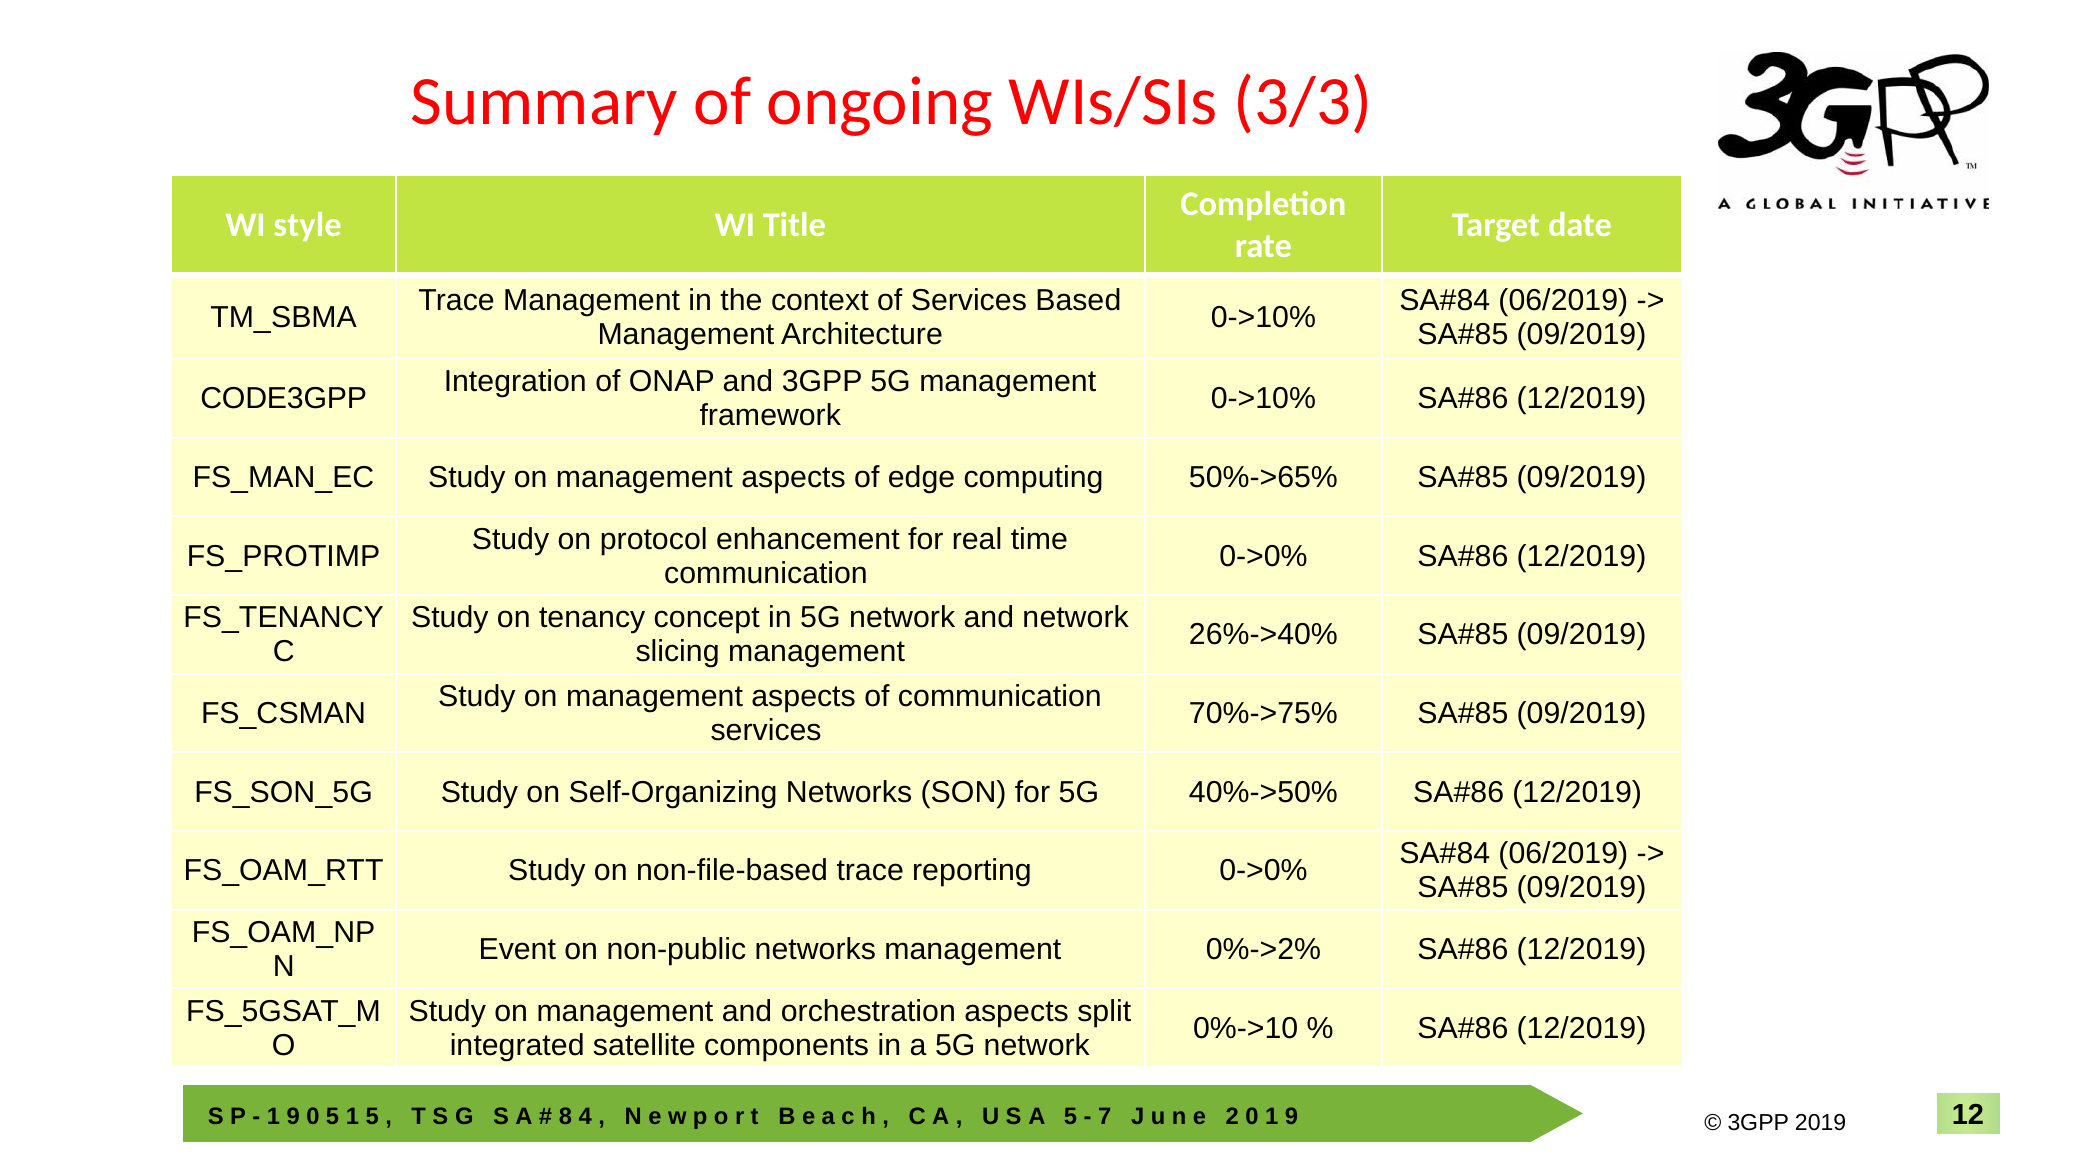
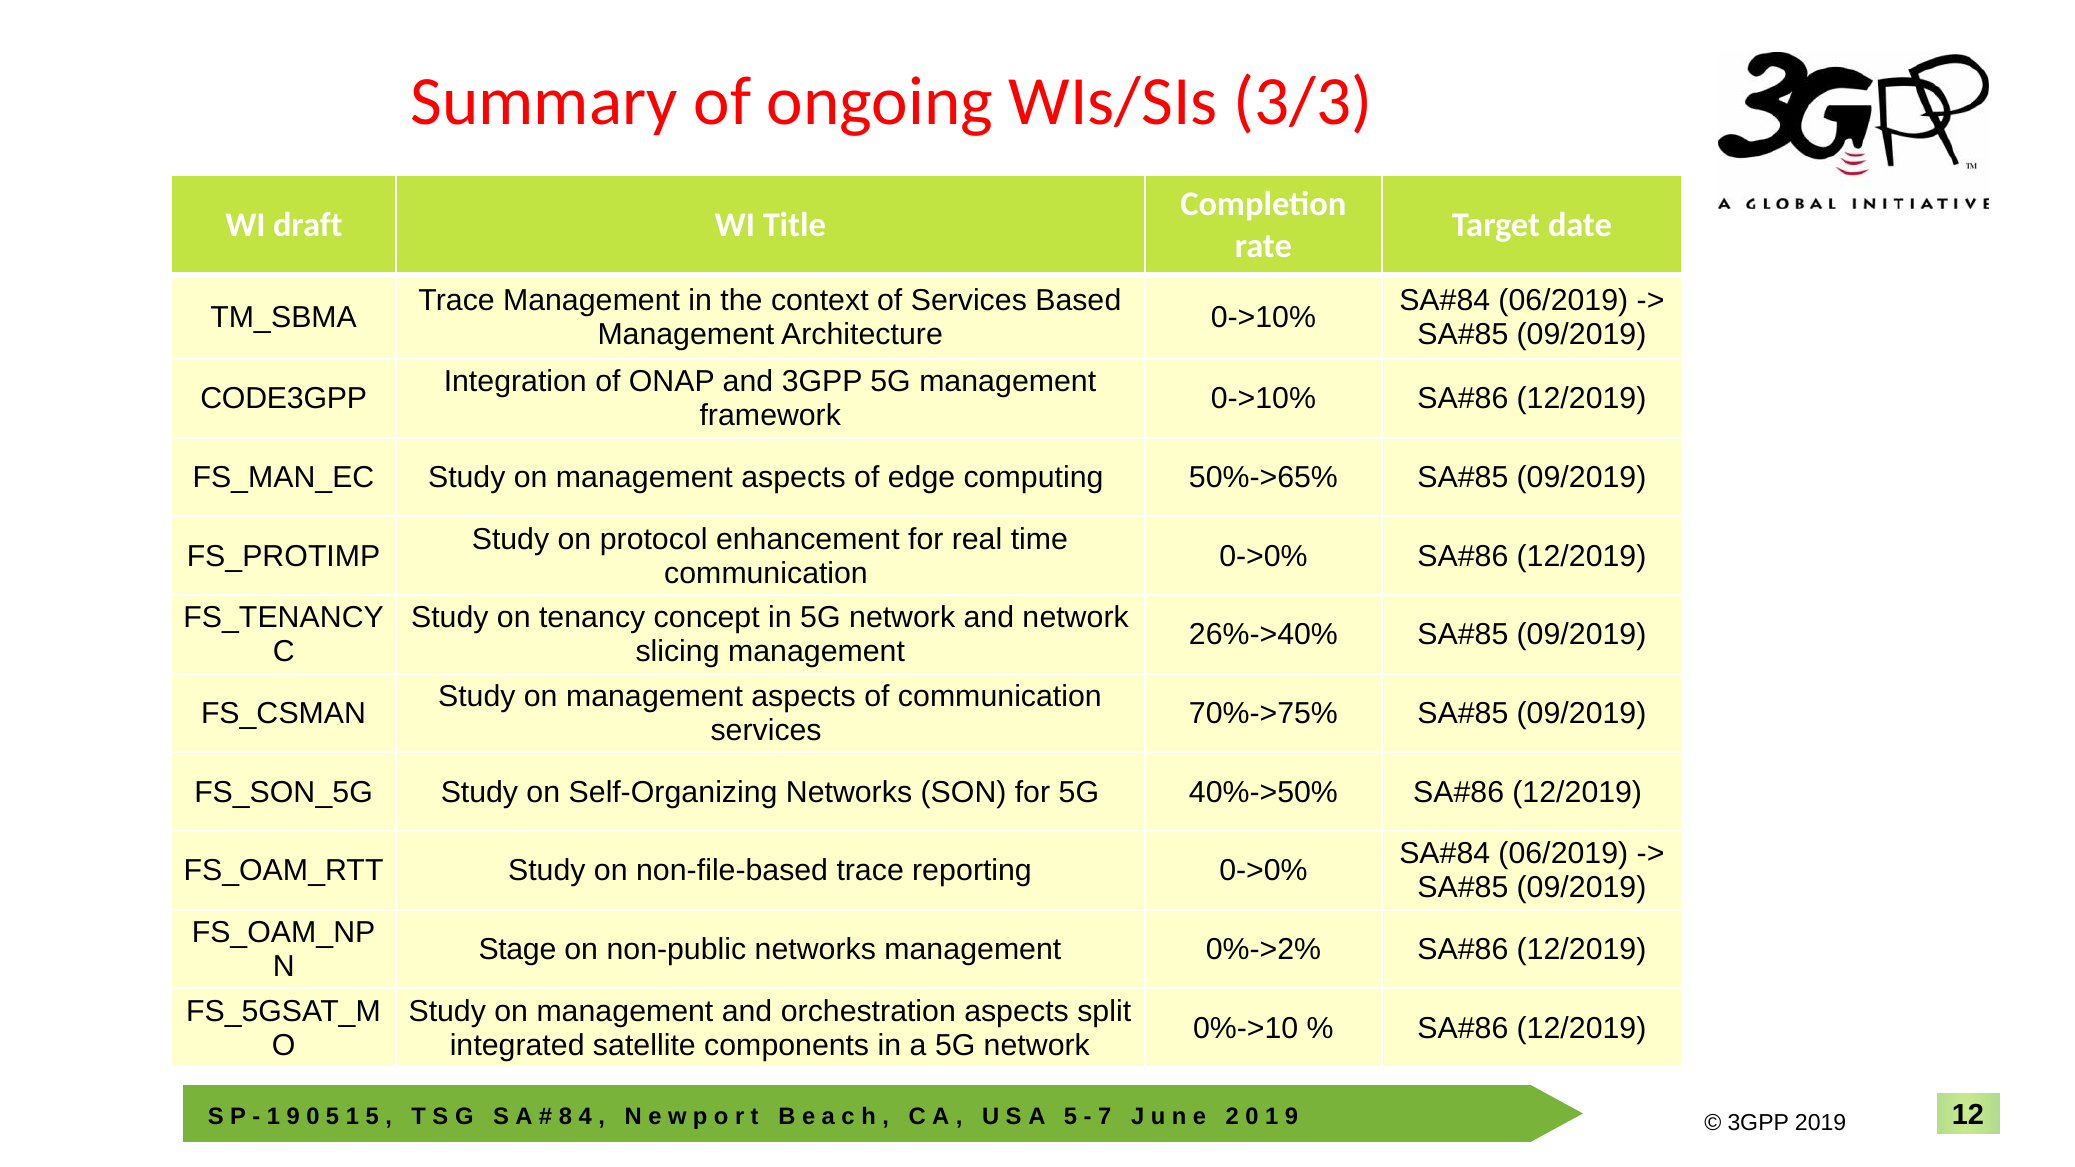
style: style -> draft
Event: Event -> Stage
